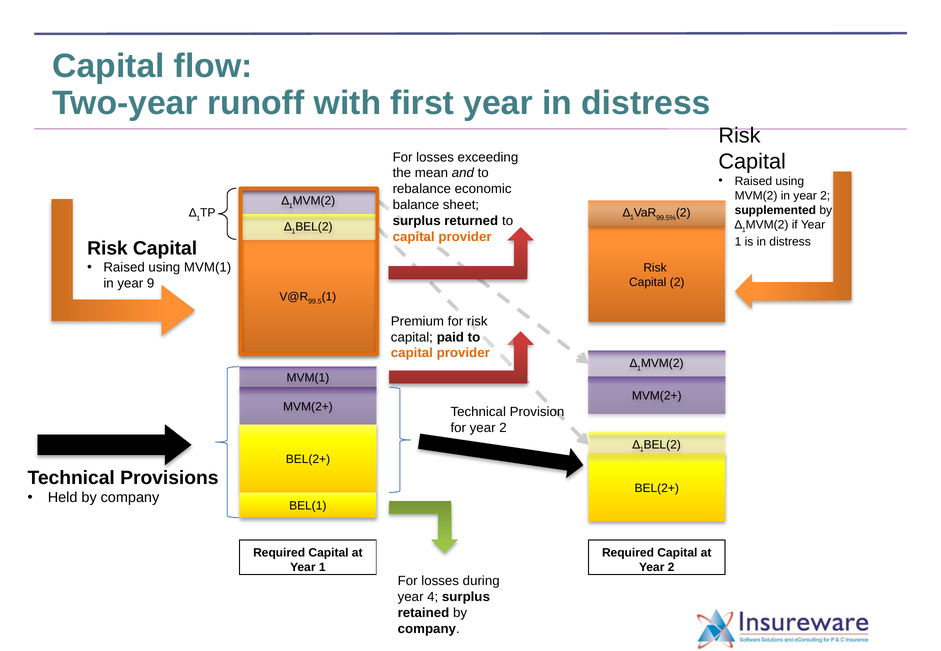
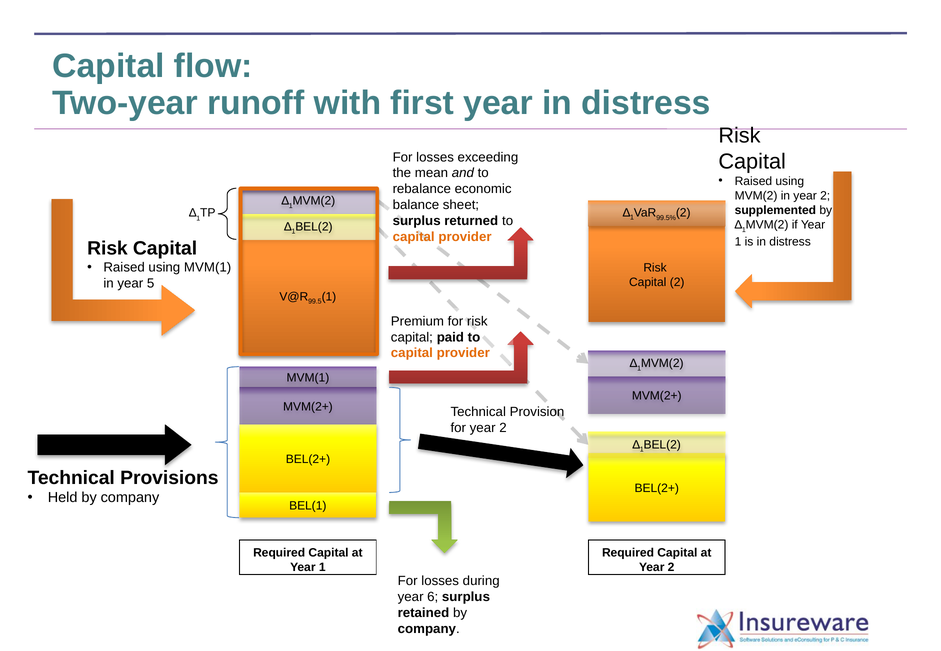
9: 9 -> 5
4: 4 -> 6
